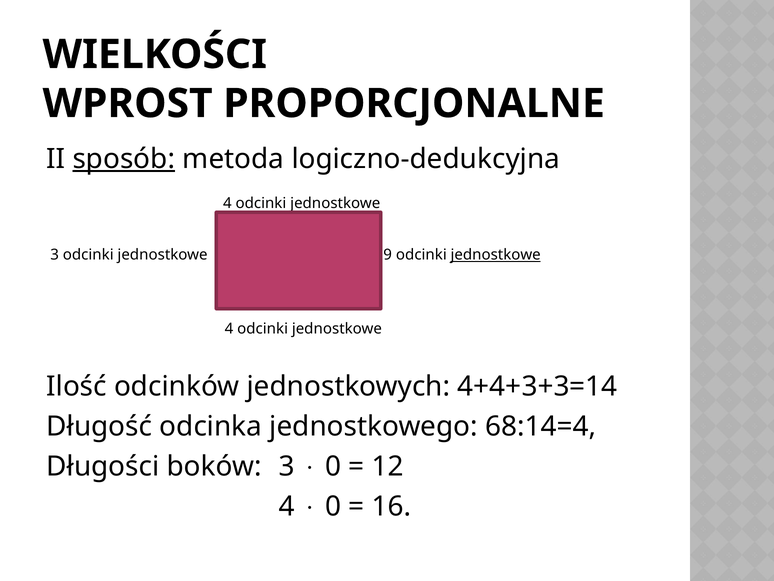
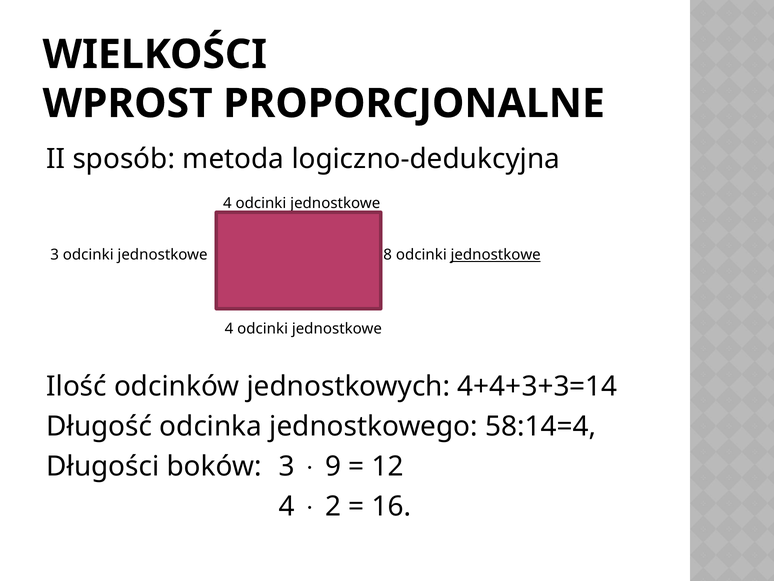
sposób underline: present -> none
9: 9 -> 8
68:14=4: 68:14=4 -> 58:14=4
0 at (333, 466): 0 -> 9
0 at (333, 506): 0 -> 2
